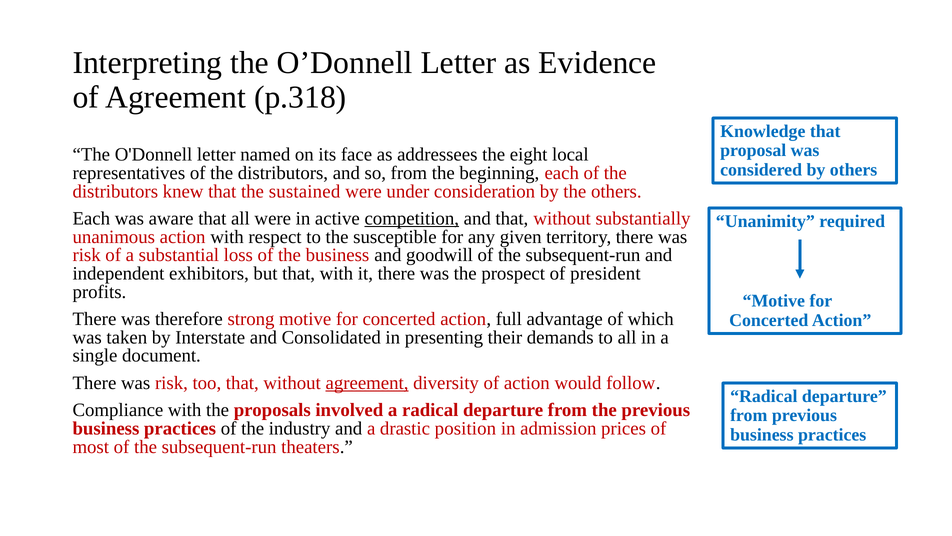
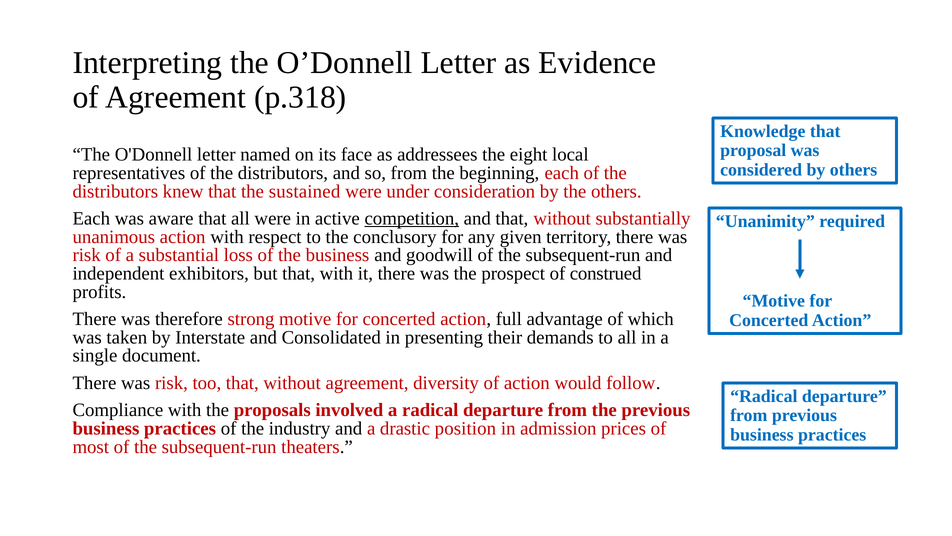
susceptible: susceptible -> conclusory
president: president -> construed
agreement at (367, 383) underline: present -> none
